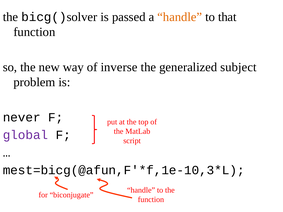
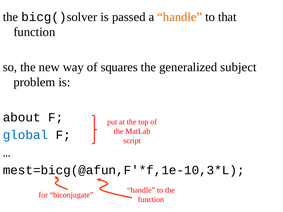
inverse: inverse -> squares
never: never -> about
global colour: purple -> blue
